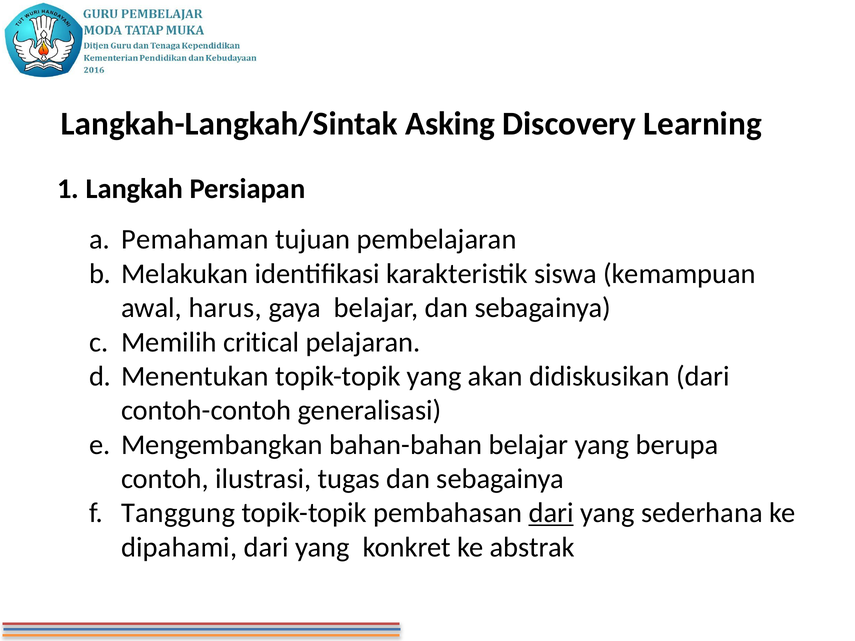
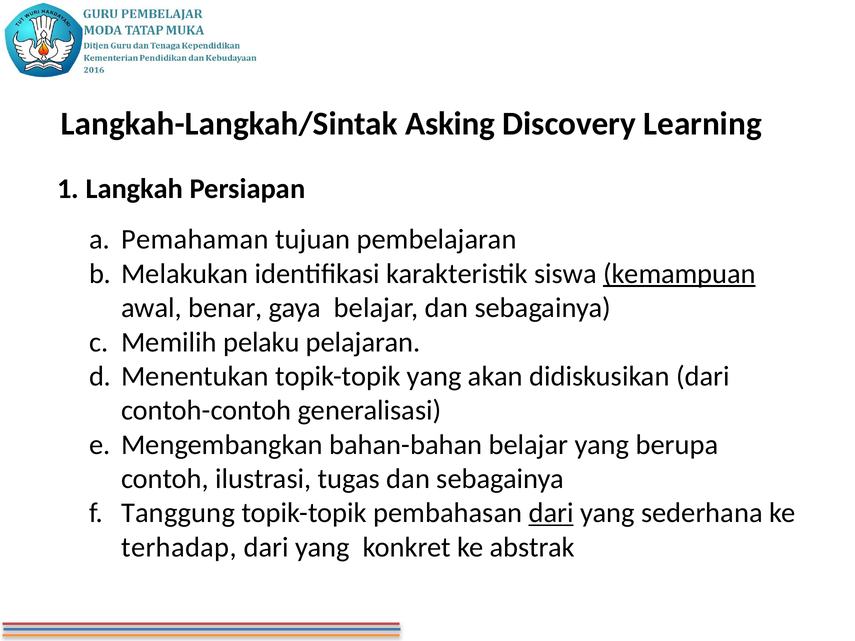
kemampuan underline: none -> present
harus: harus -> benar
critical: critical -> pelaku
dipahami: dipahami -> terhadap
